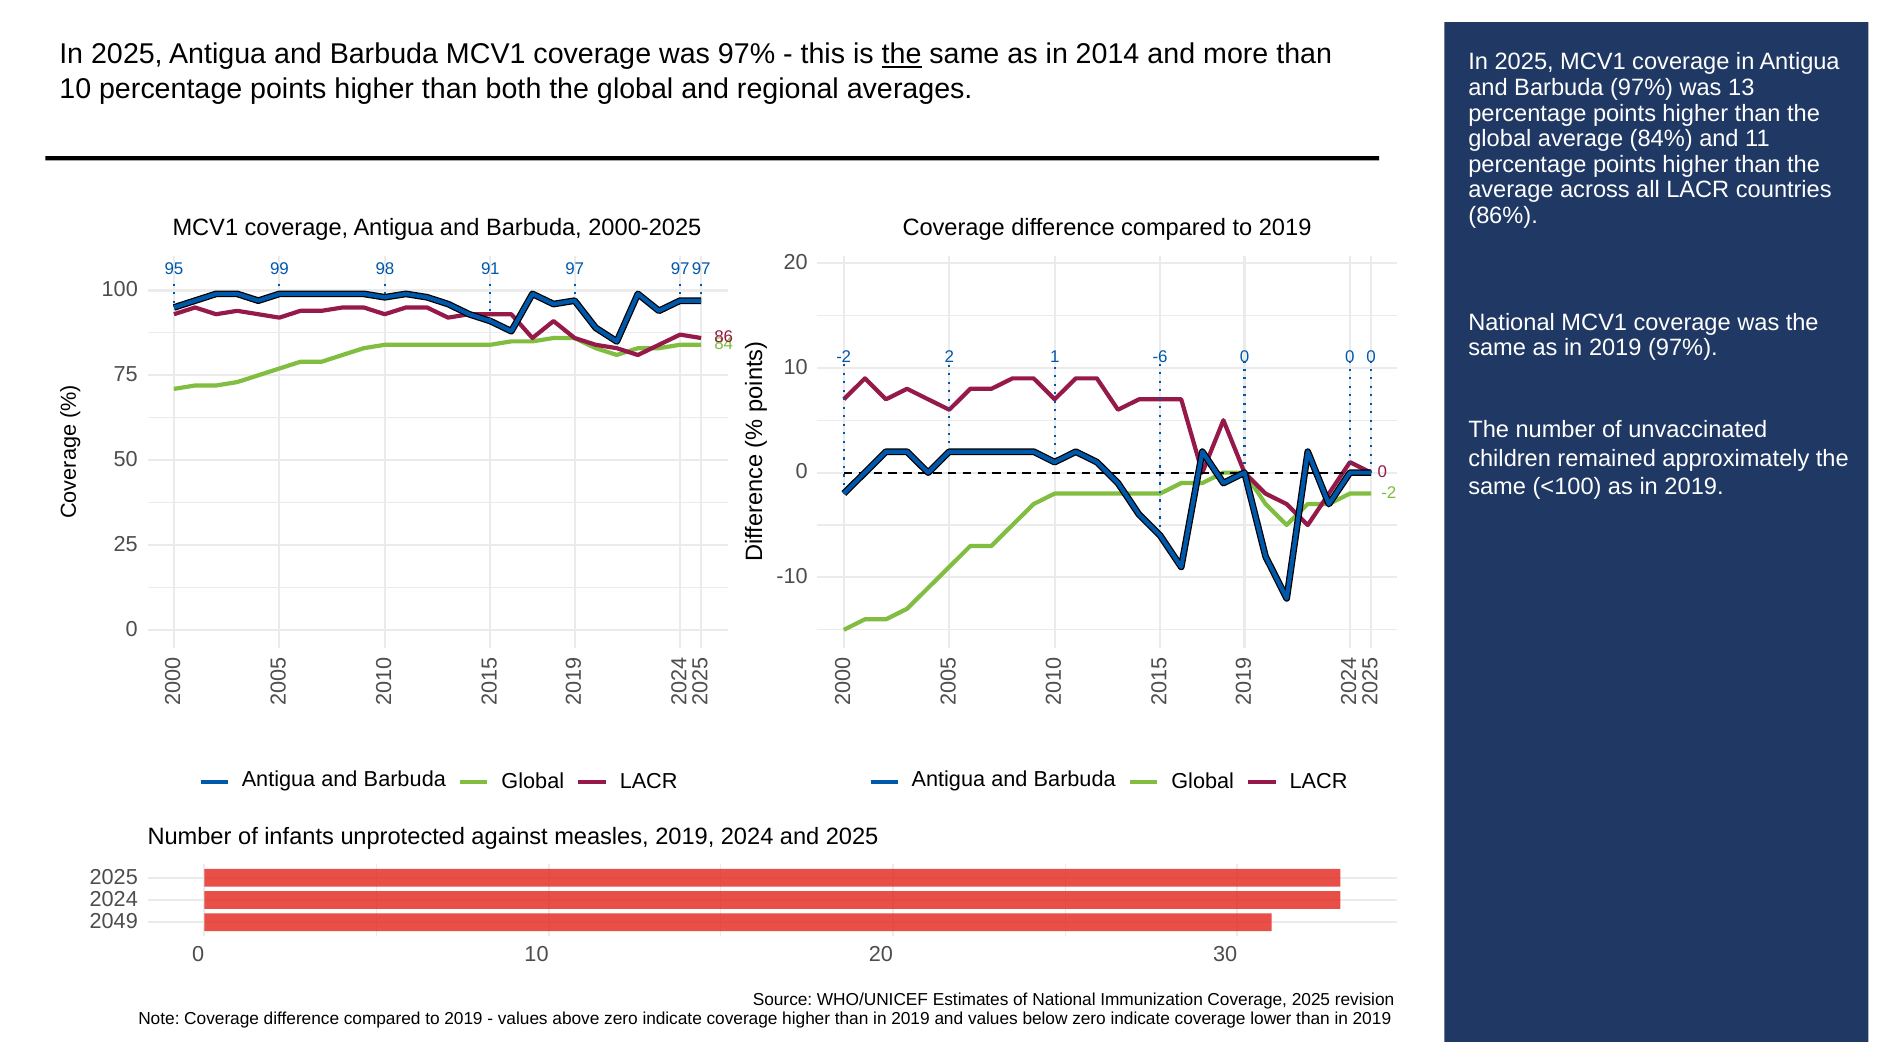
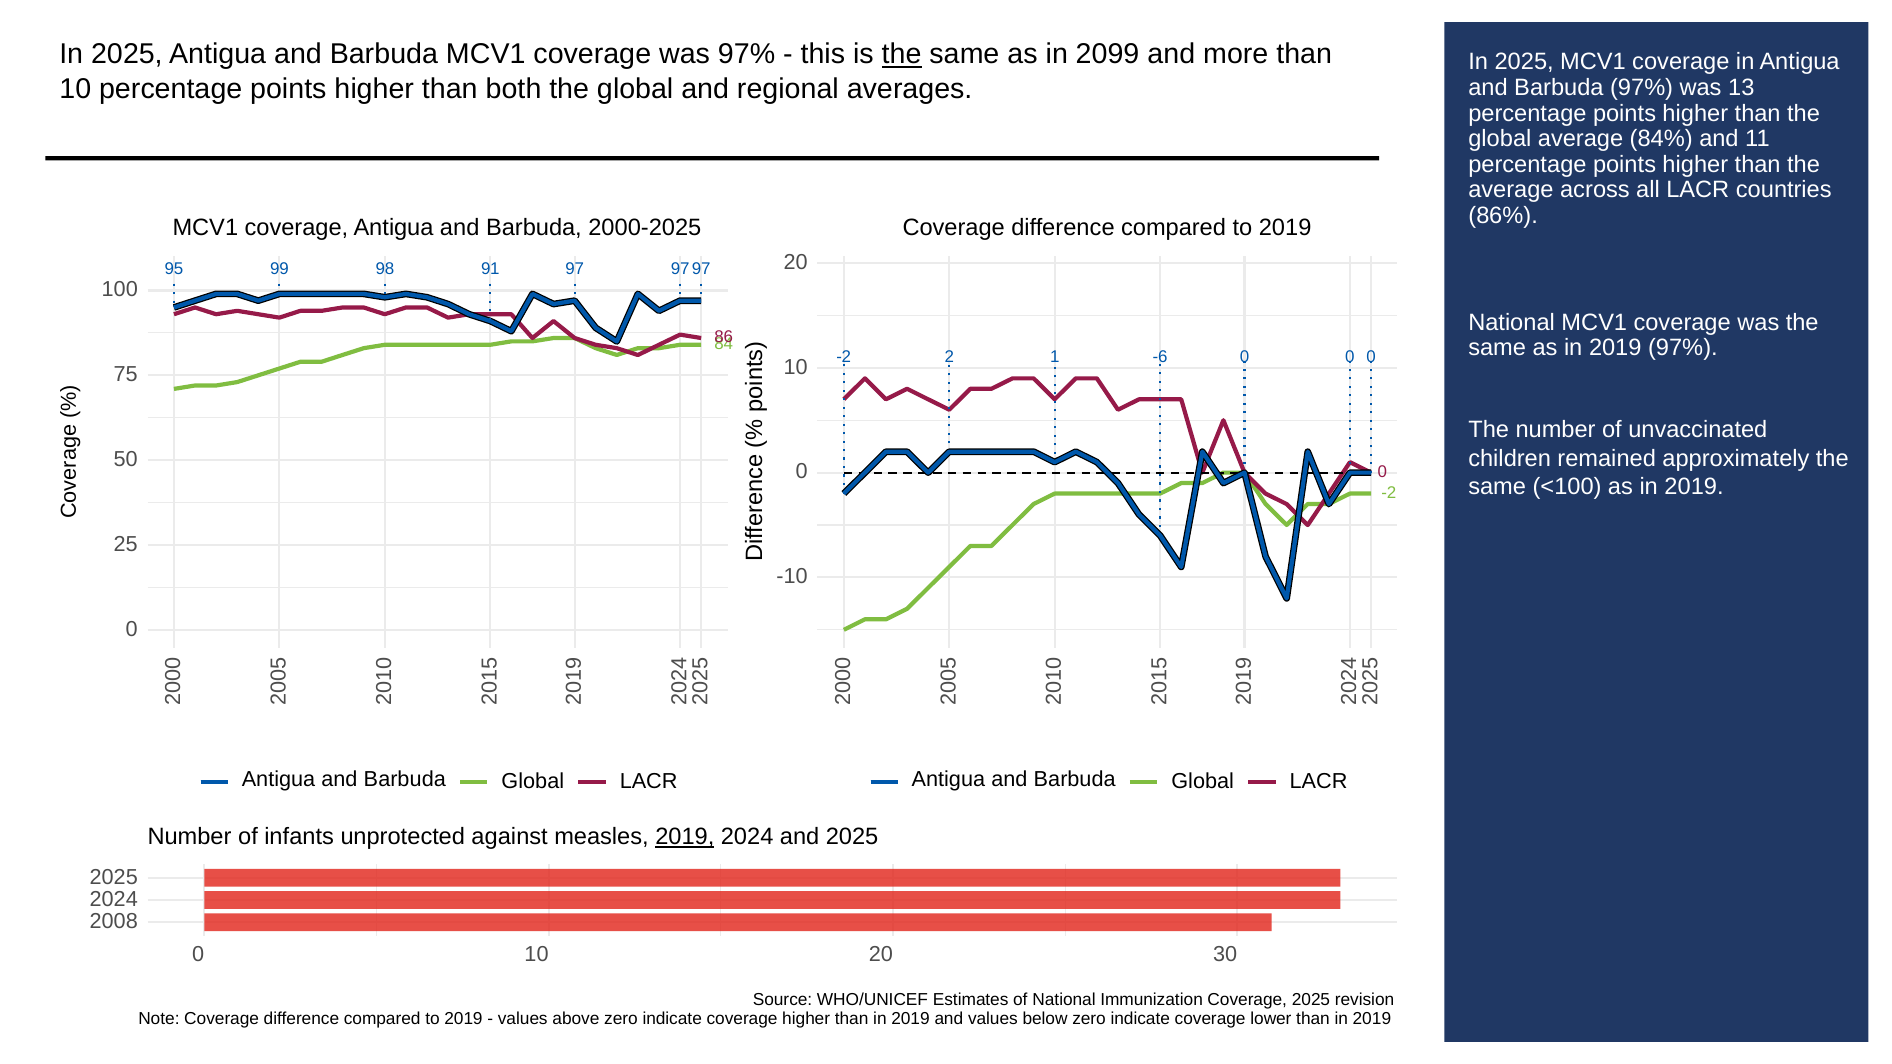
2014: 2014 -> 2099
2019 at (685, 837) underline: none -> present
2049: 2049 -> 2008
